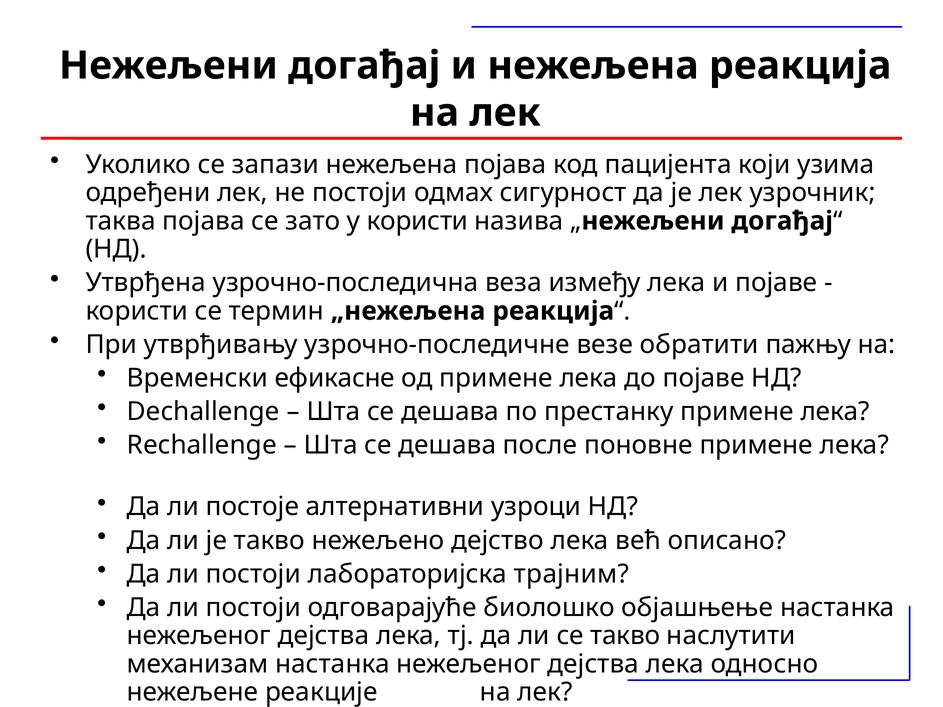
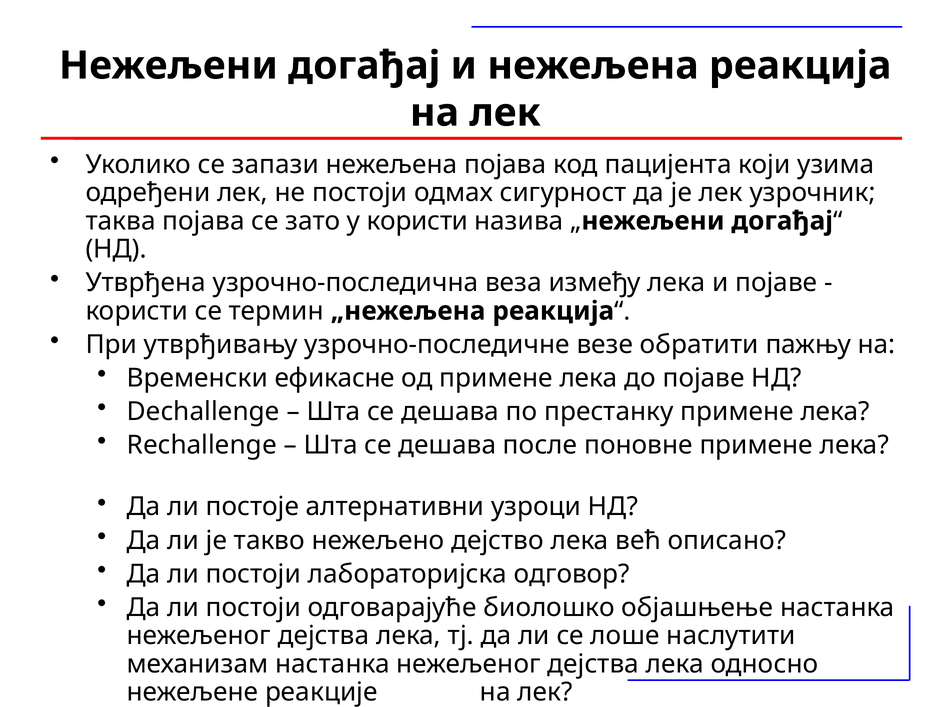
трајним: трајним -> одговор
се такво: такво -> лоше
